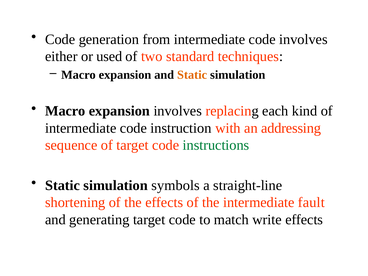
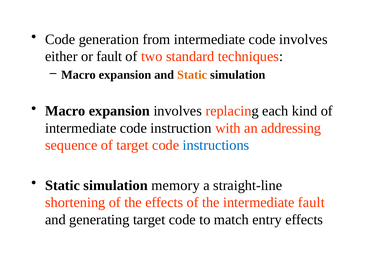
or used: used -> fault
instructions colour: green -> blue
symbols: symbols -> memory
write: write -> entry
